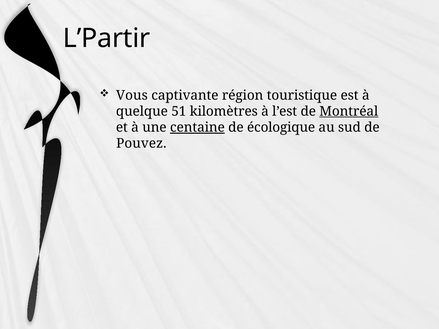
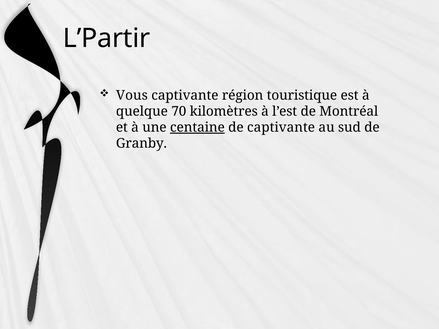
51: 51 -> 70
Montréal underline: present -> none
de écologique: écologique -> captivante
Pouvez: Pouvez -> Granby
